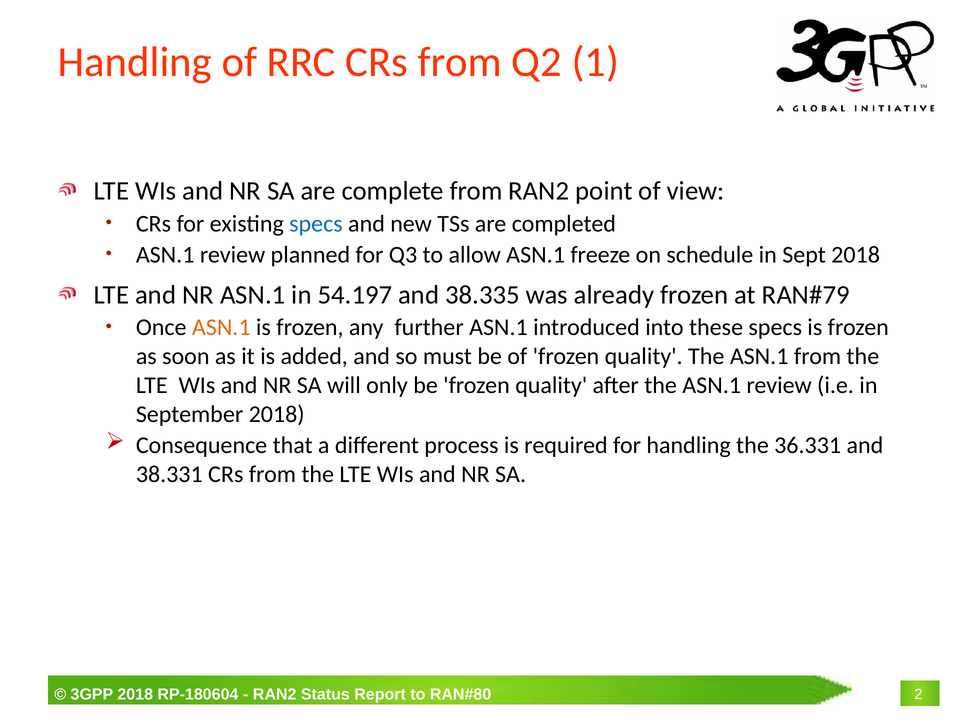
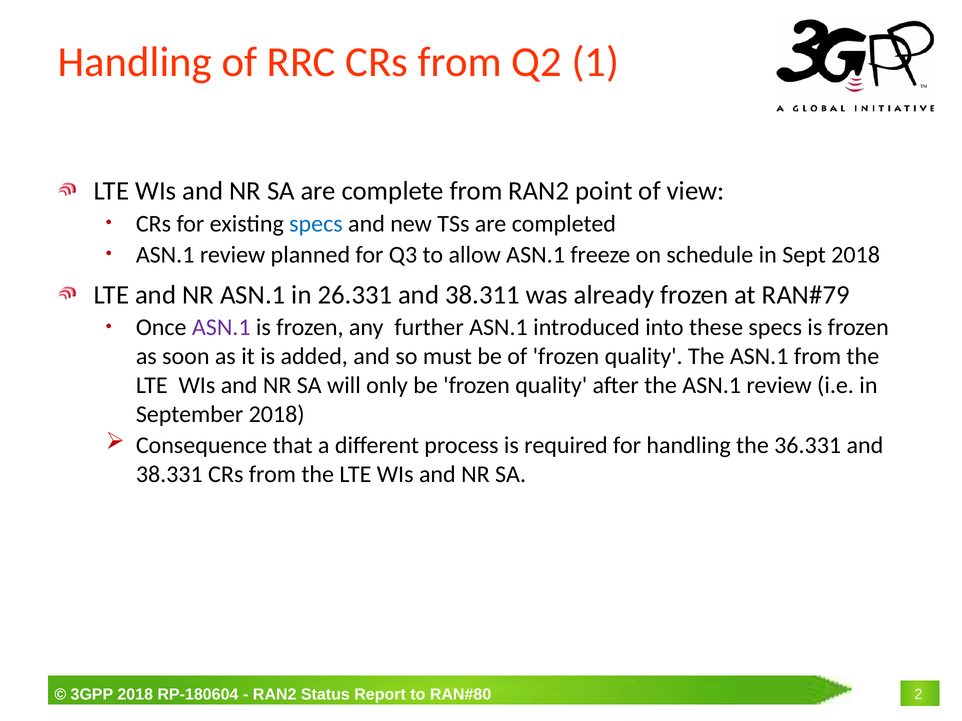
54.197: 54.197 -> 26.331
38.335: 38.335 -> 38.311
ASN.1 at (221, 328) colour: orange -> purple
